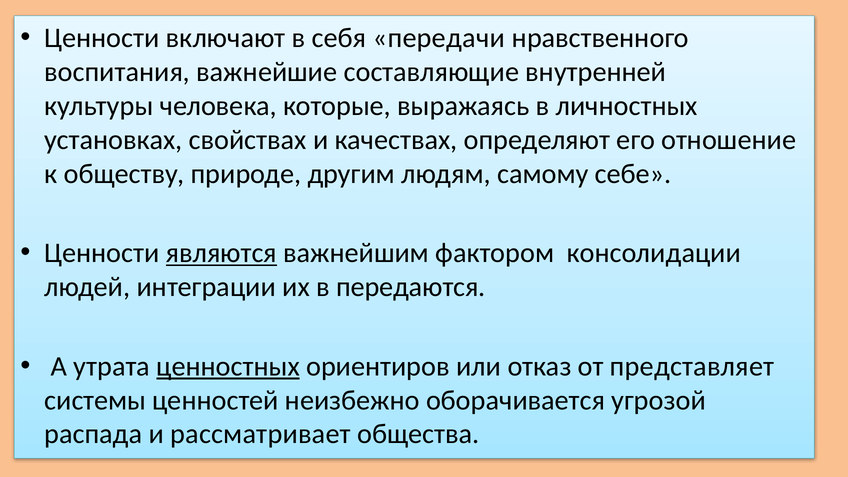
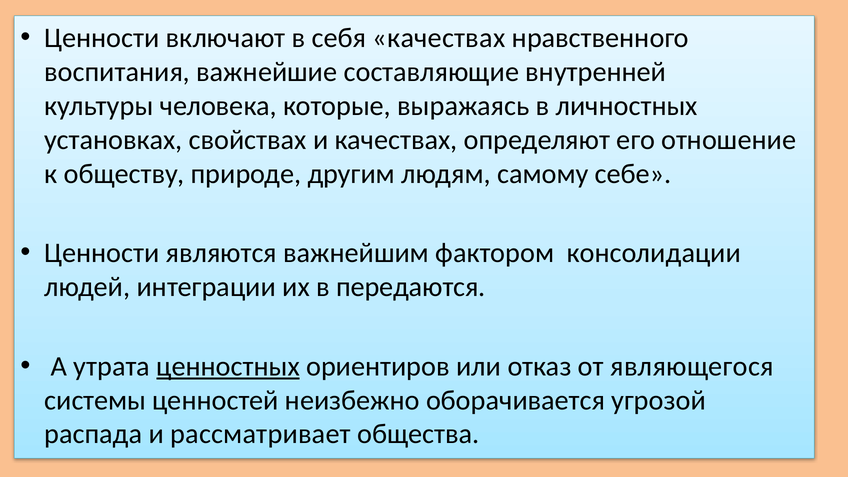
себя передачи: передачи -> качествах
являются underline: present -> none
представляет: представляет -> являющегося
